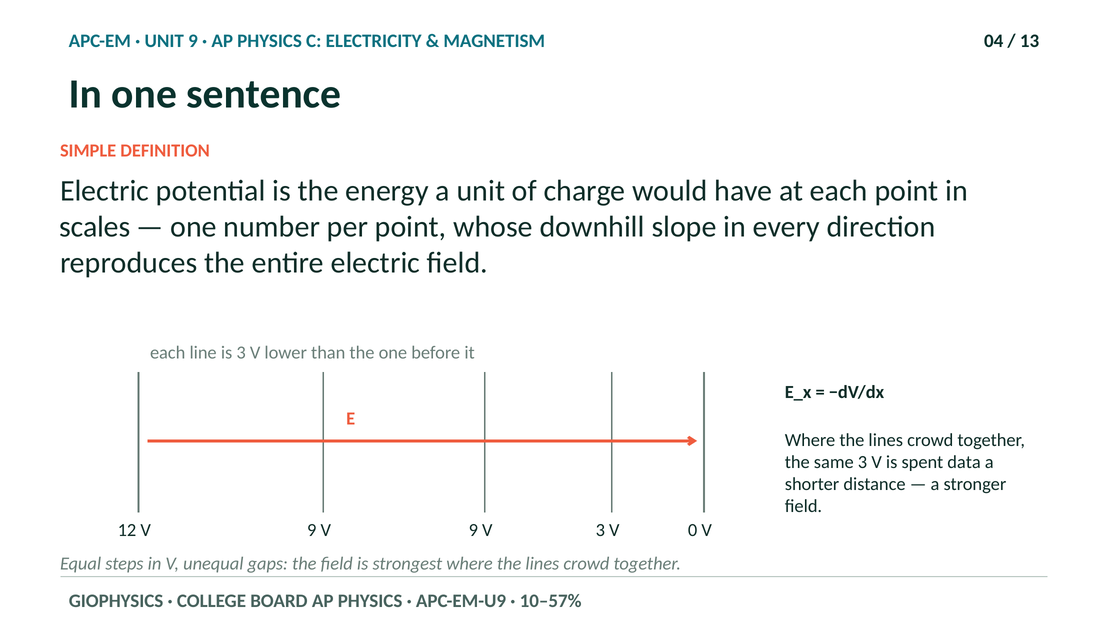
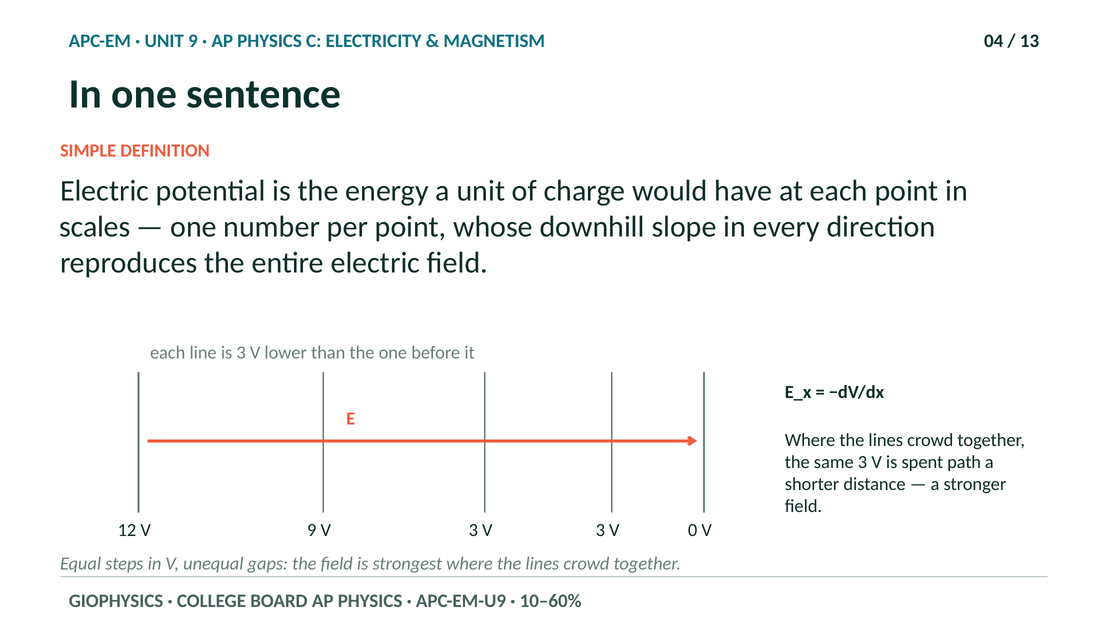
data: data -> path
9 V 9: 9 -> 3
10–57%: 10–57% -> 10–60%
